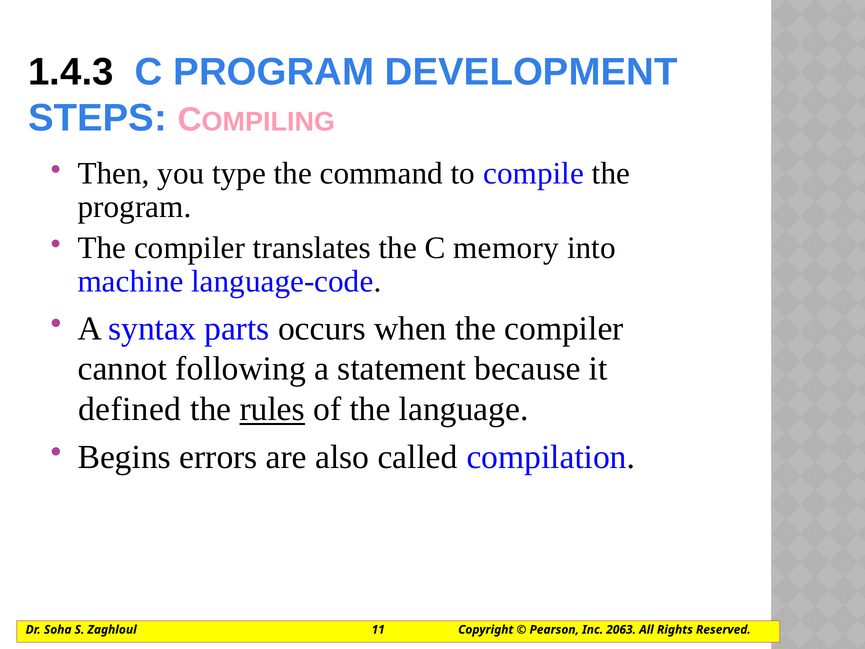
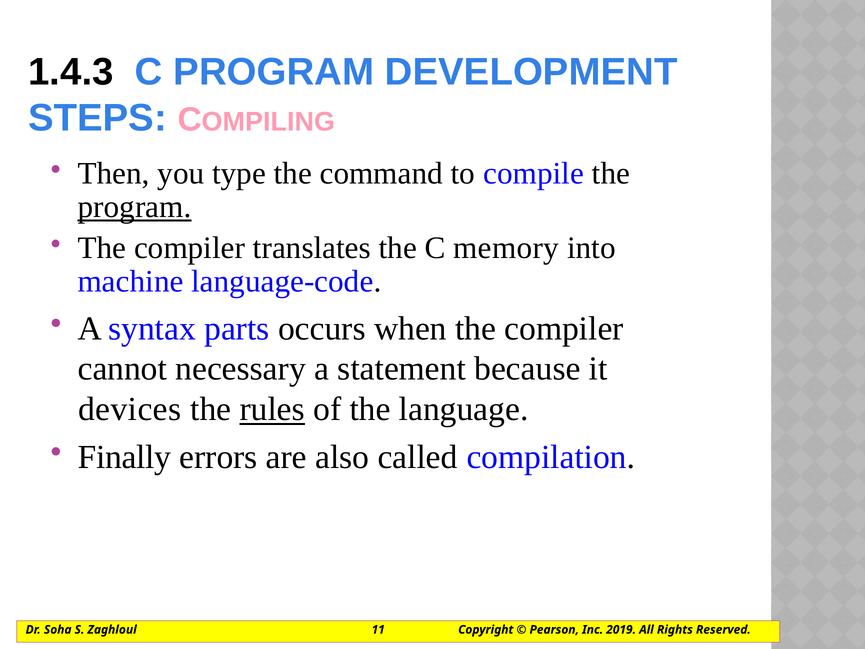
program at (135, 207) underline: none -> present
following: following -> necessary
defined: defined -> devices
Begins: Begins -> Finally
2063: 2063 -> 2019
